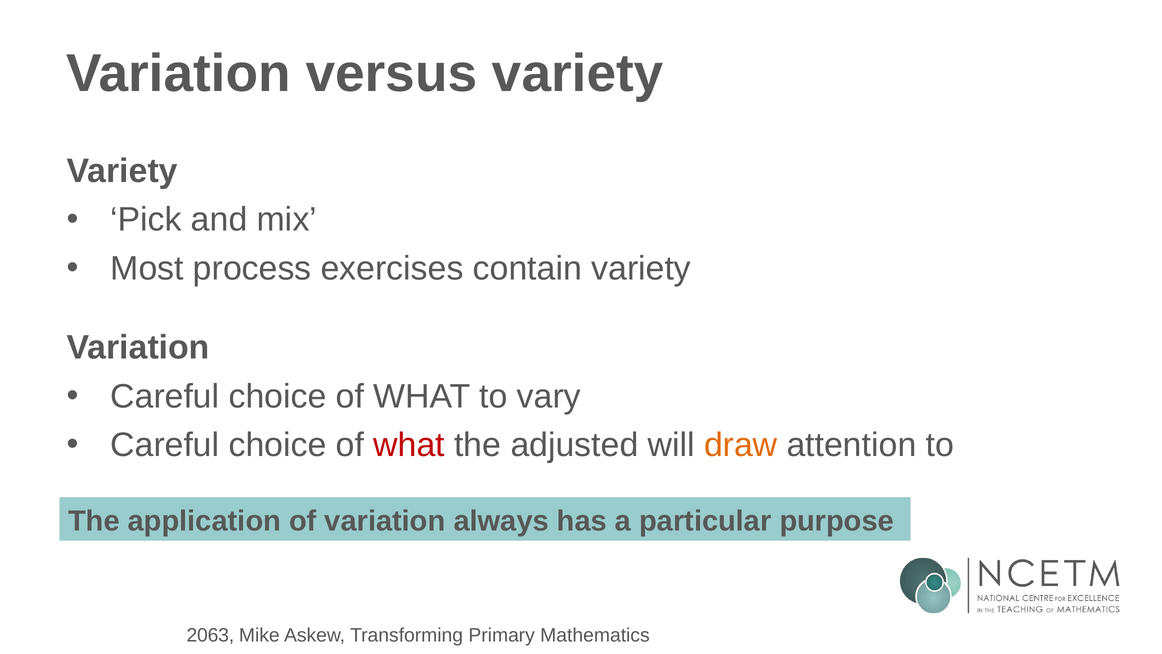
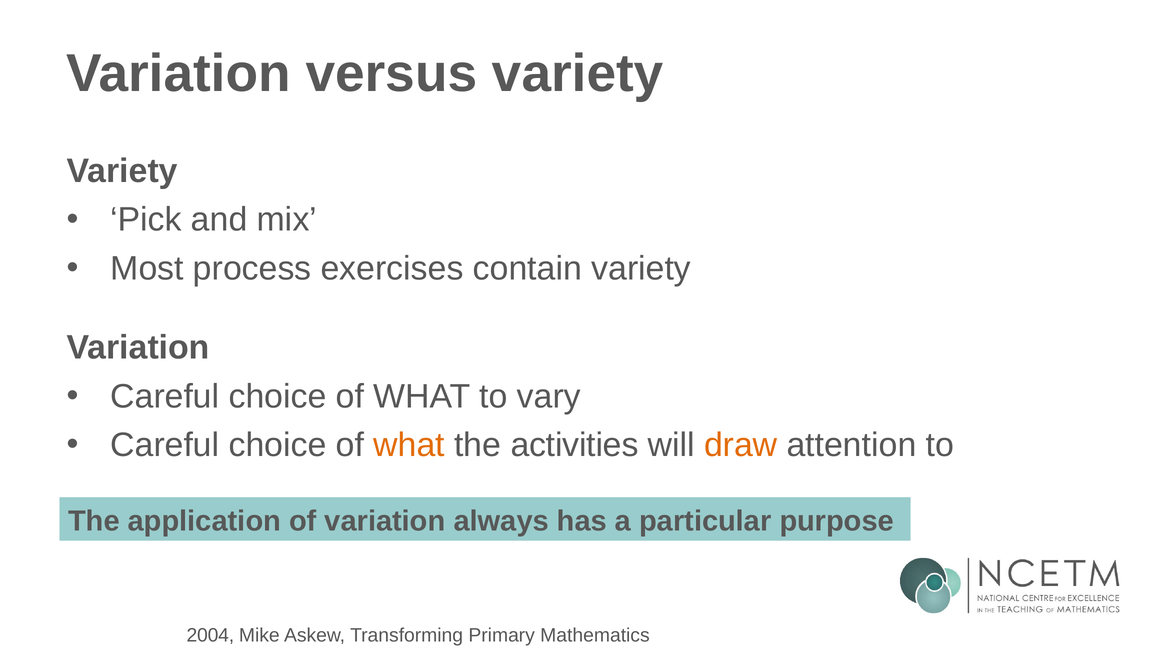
what at (409, 445) colour: red -> orange
adjusted: adjusted -> activities
2063: 2063 -> 2004
